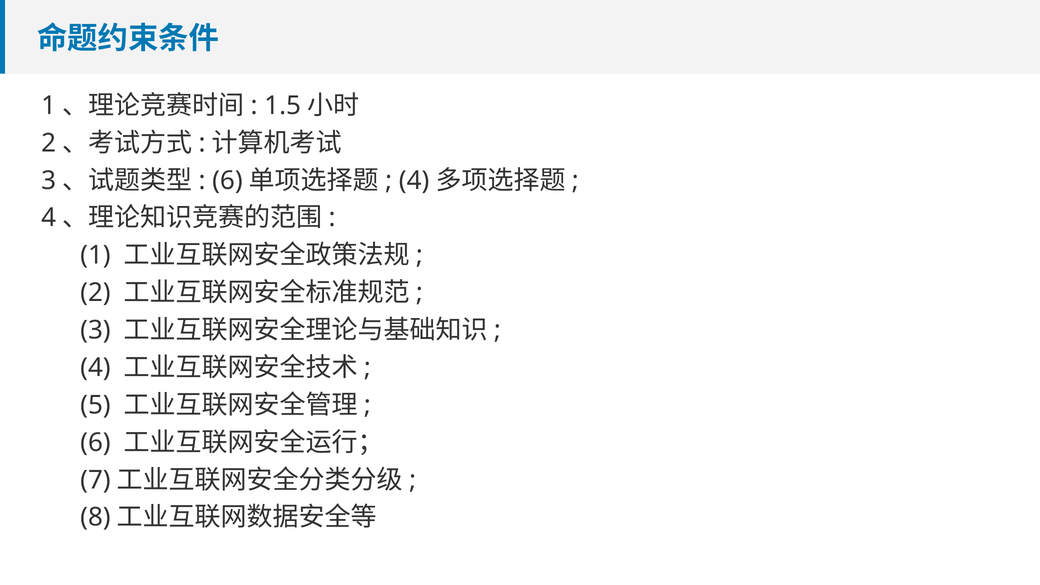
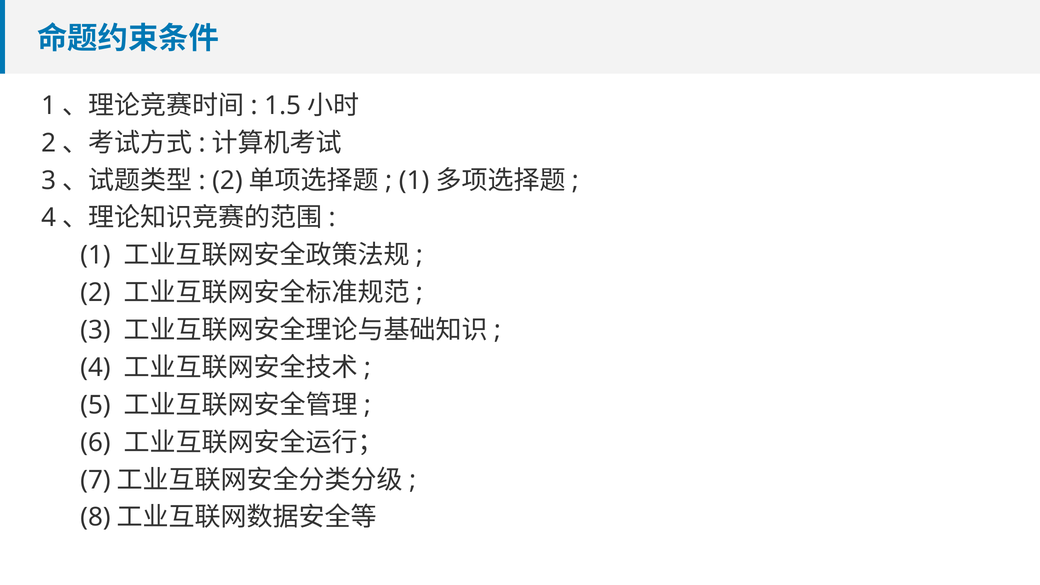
6 at (227, 180): 6 -> 2
4 at (414, 180): 4 -> 1
